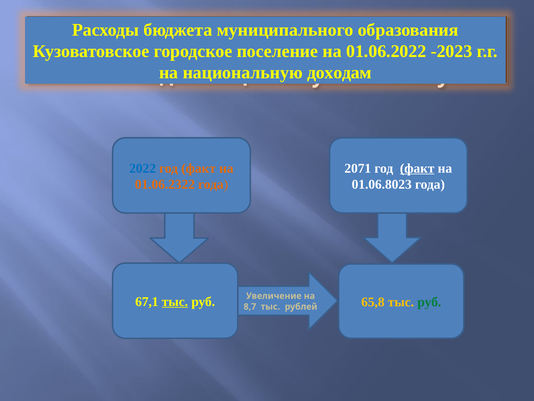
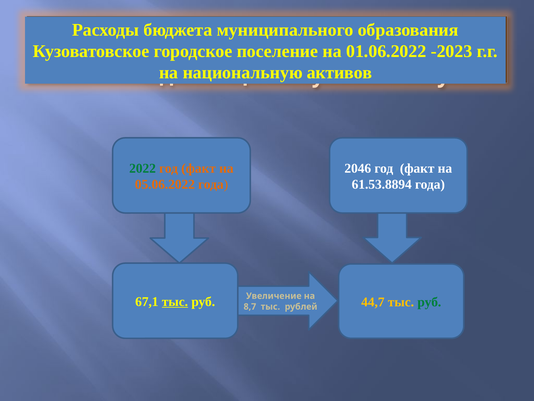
доходам: доходам -> активов
2022 colour: blue -> green
2071: 2071 -> 2046
факт at (417, 168) underline: present -> none
01.06.2322: 01.06.2322 -> 05.06.2022
01.06.8023: 01.06.8023 -> 61.53.8894
65,8: 65,8 -> 44,7
